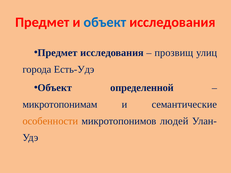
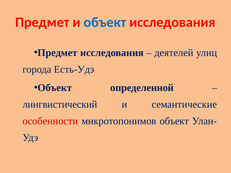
прозвищ: прозвищ -> деятелей
микротопонимам: микротопонимам -> лингвистический
особенности colour: orange -> red
микротопонимов людей: людей -> объект
